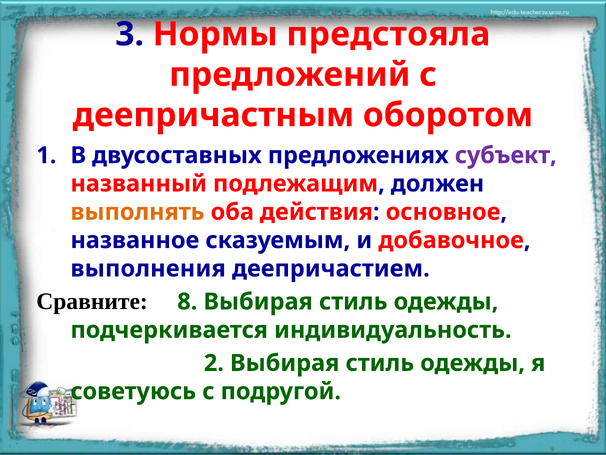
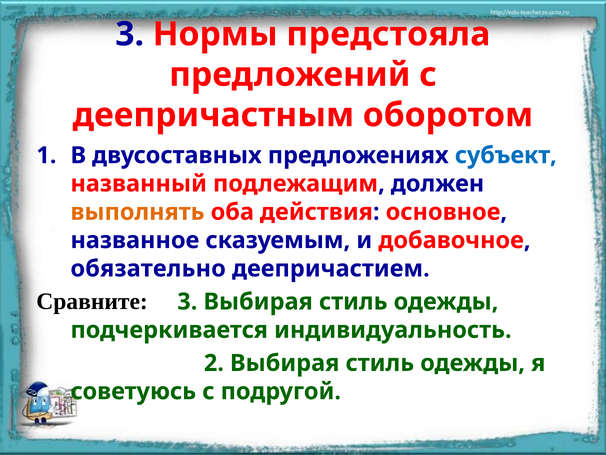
субъект colour: purple -> blue
выполнения: выполнения -> обязательно
Сравните 8: 8 -> 3
